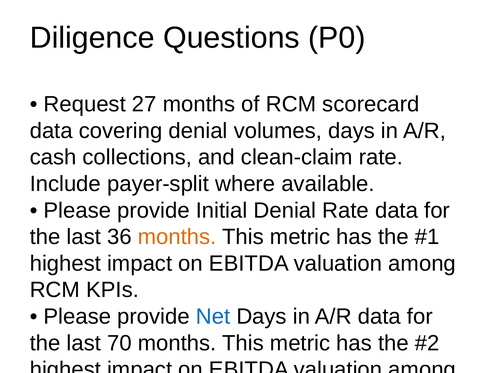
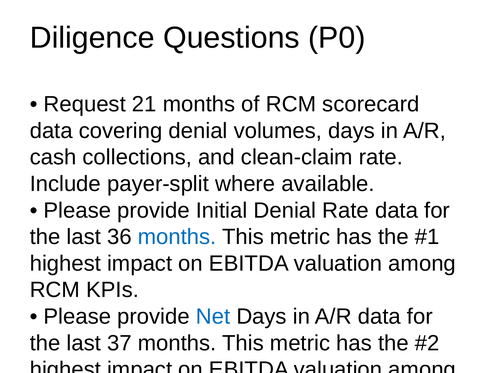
27: 27 -> 21
months at (177, 237) colour: orange -> blue
70: 70 -> 37
